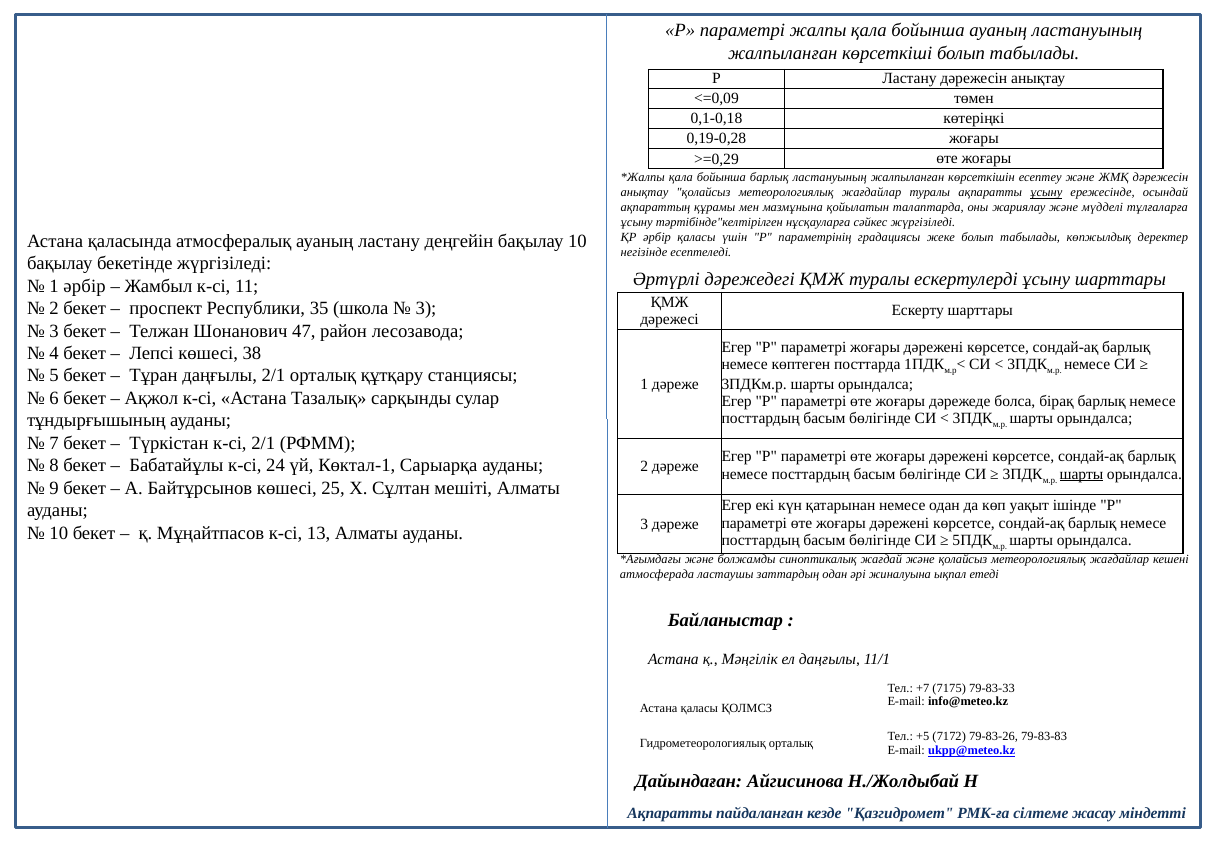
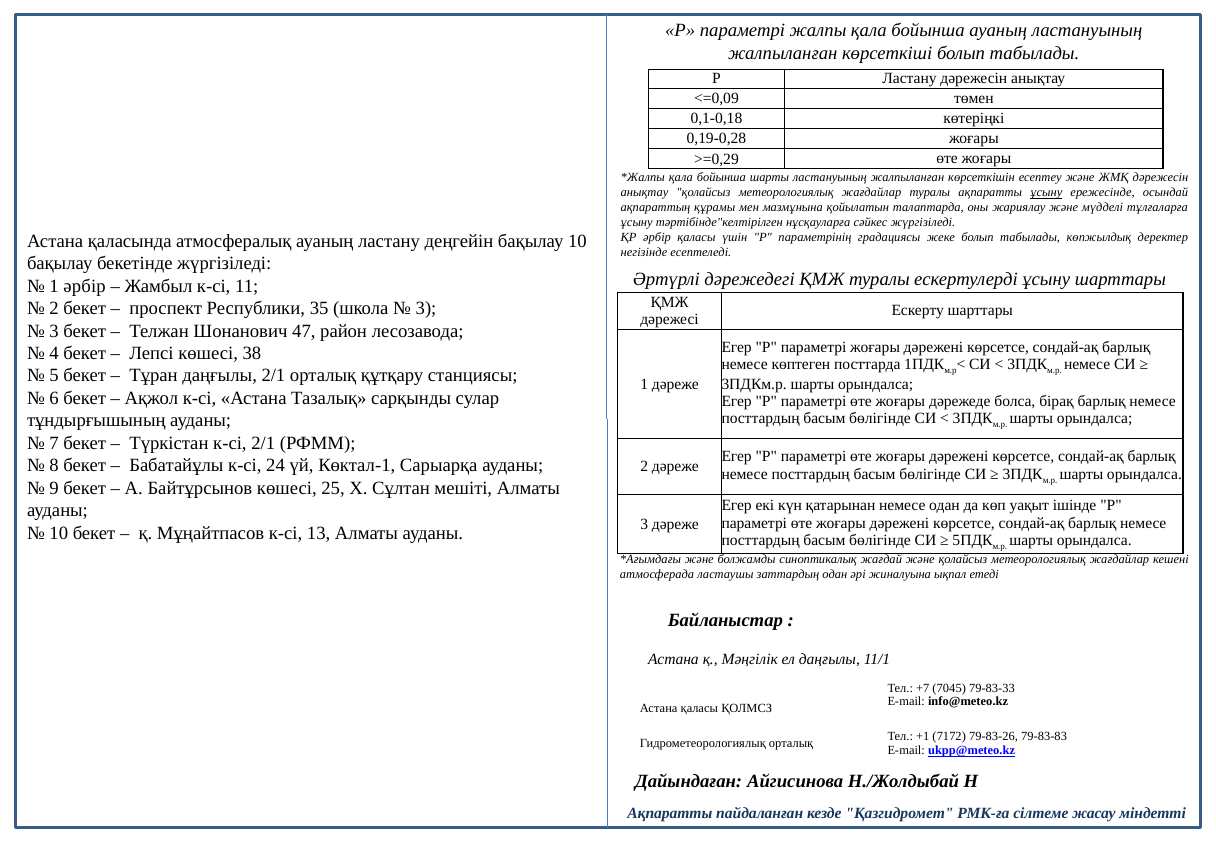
бойынша барлық: барлық -> шарты
шарты at (1081, 474) underline: present -> none
7175: 7175 -> 7045
+5: +5 -> +1
